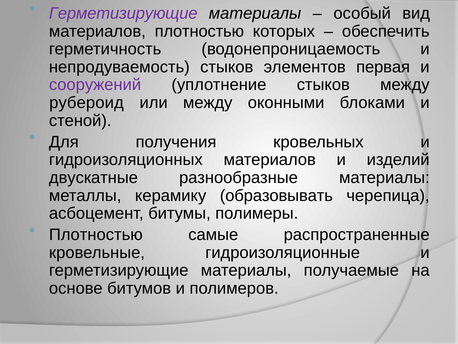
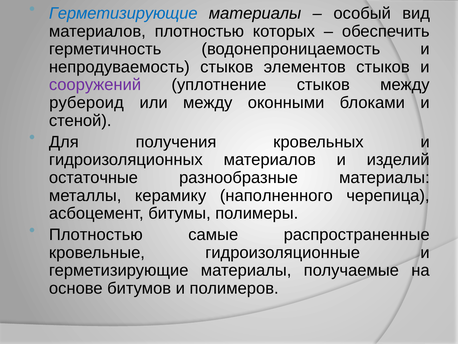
Герметизирующие at (123, 13) colour: purple -> blue
элементов первая: первая -> стыков
двускатные: двускатные -> остаточные
образовывать: образовывать -> наполненного
